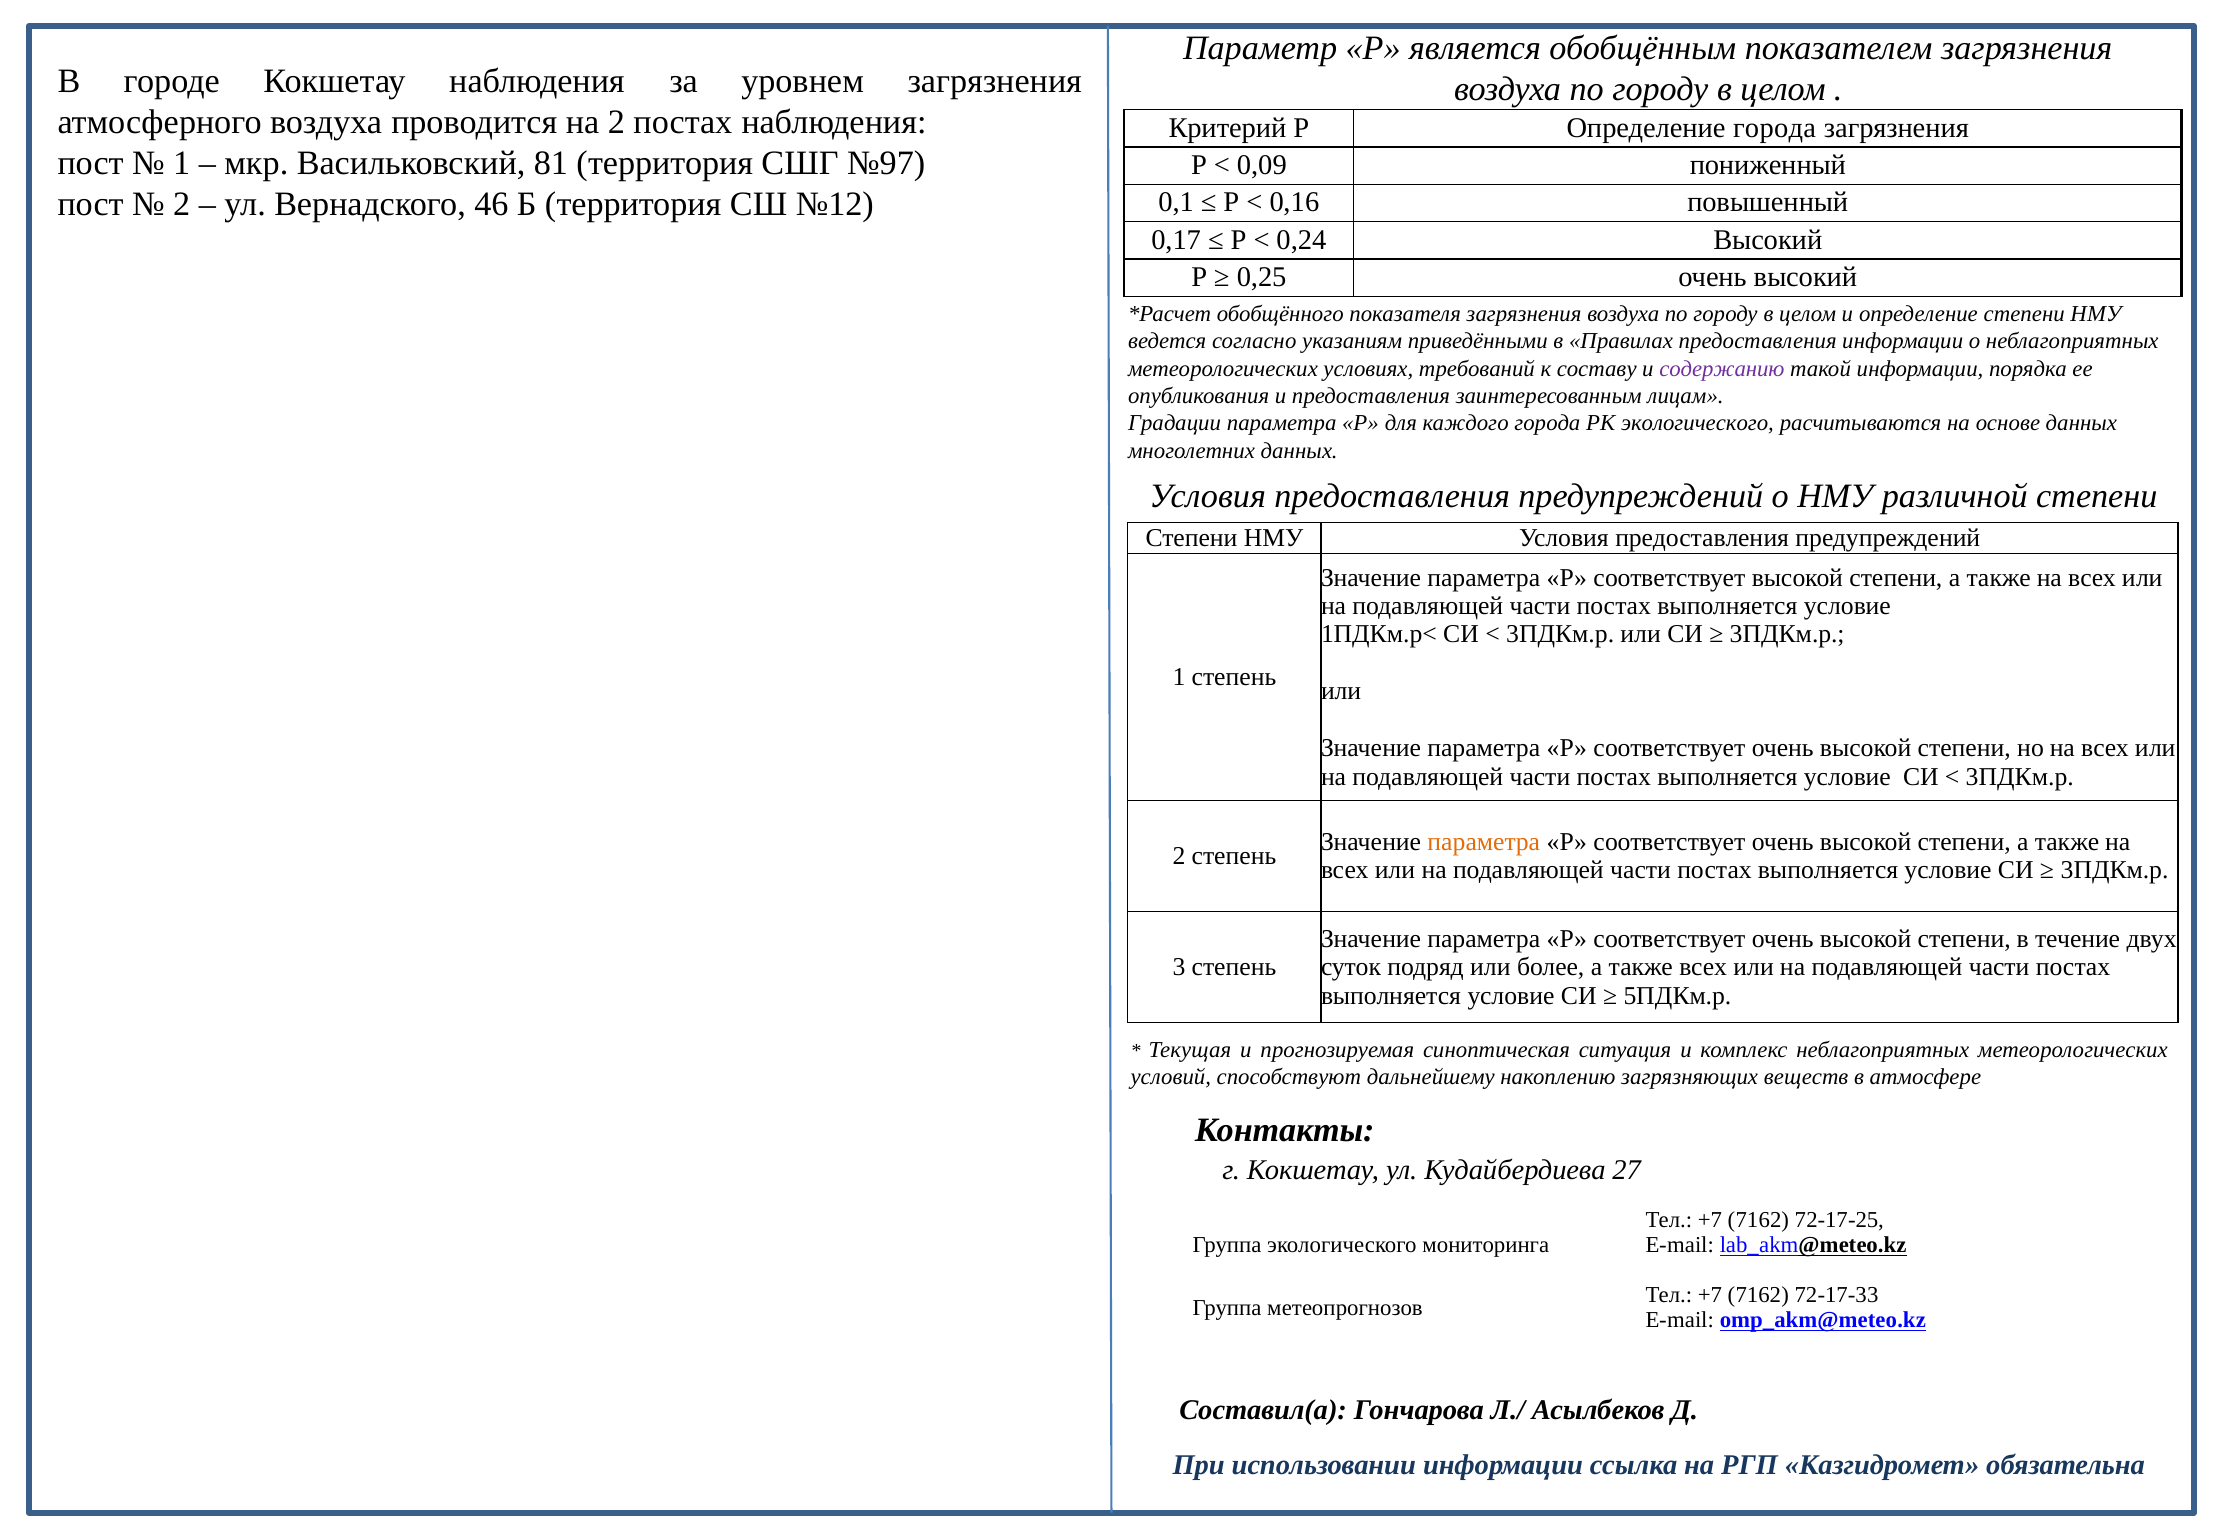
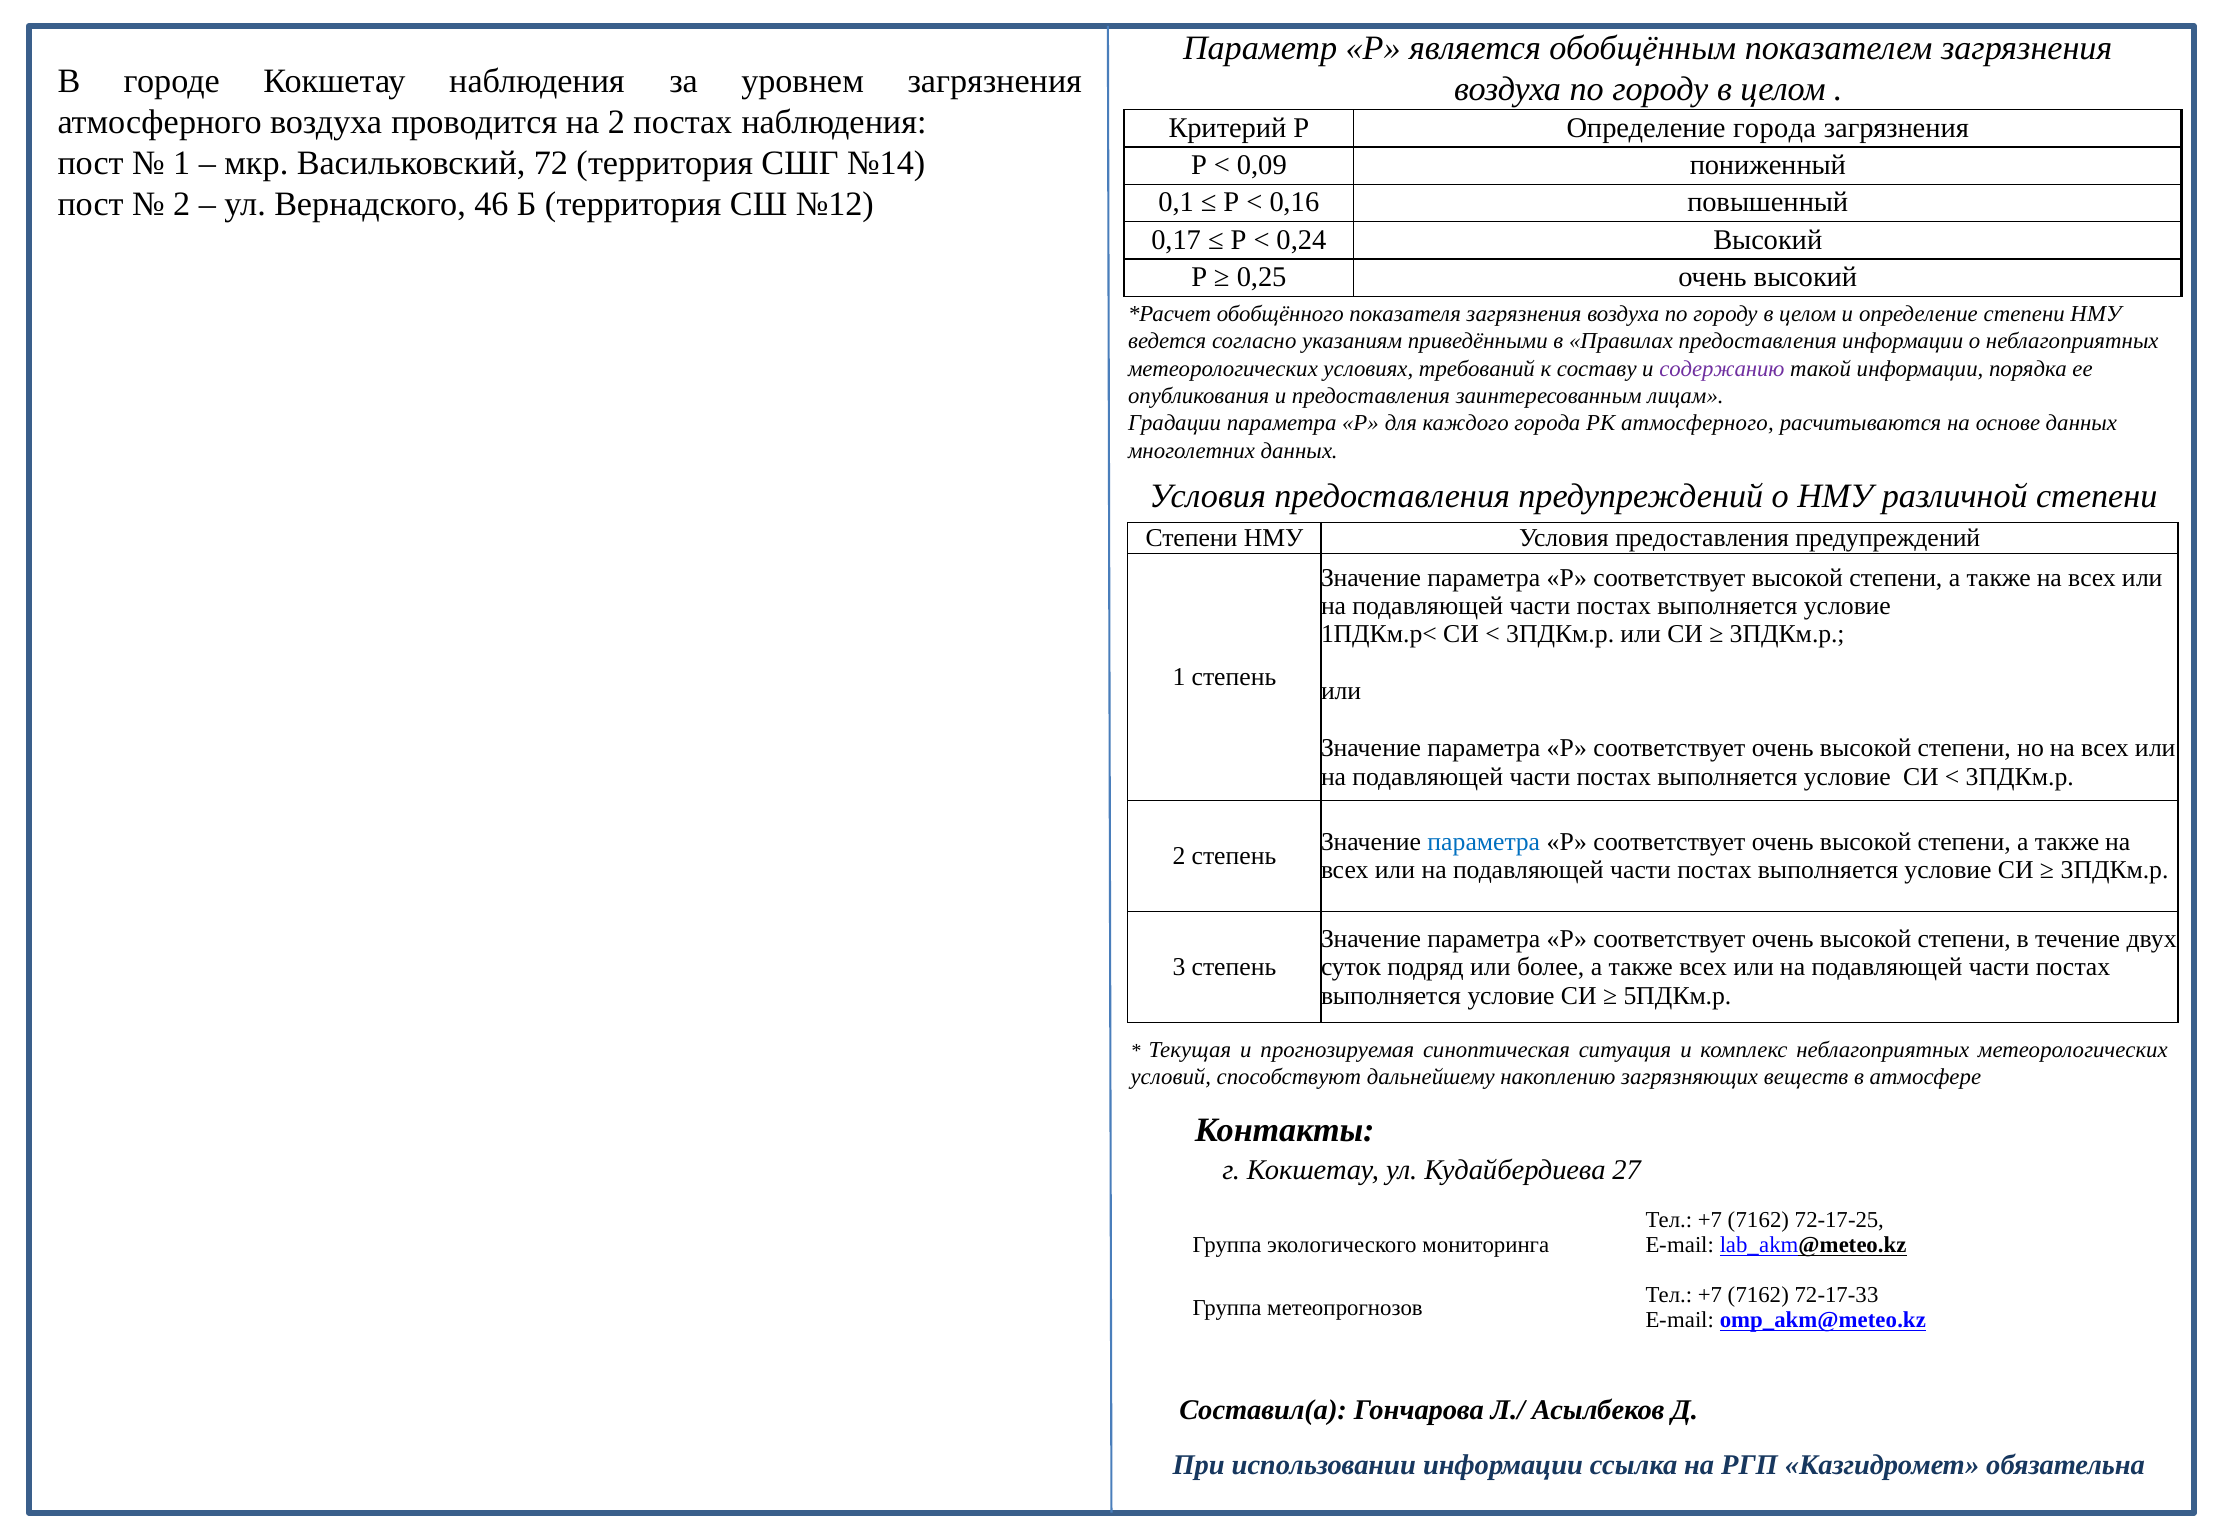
81: 81 -> 72
№97: №97 -> №14
РК экологического: экологического -> атмосферного
параметра at (1484, 842) colour: orange -> blue
